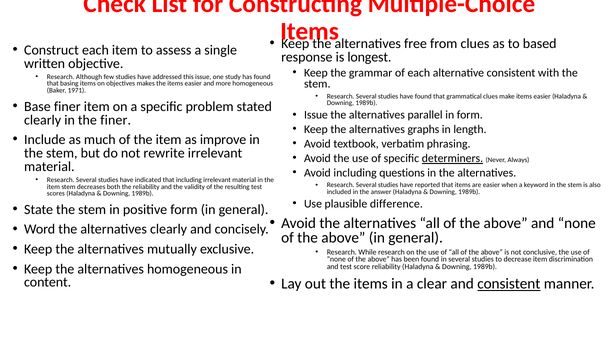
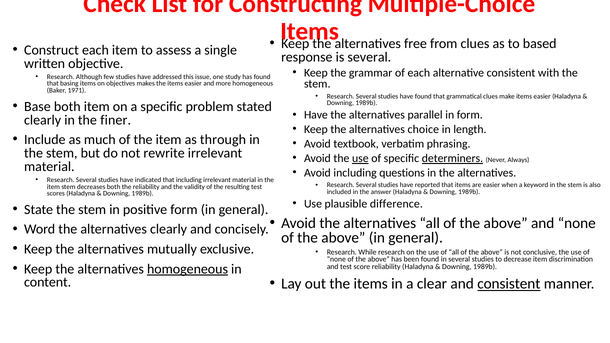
is longest: longest -> several
Base finer: finer -> both
Issue at (316, 115): Issue -> Have
graphs: graphs -> choice
improve: improve -> through
use at (360, 158) underline: none -> present
homogeneous at (188, 269) underline: none -> present
